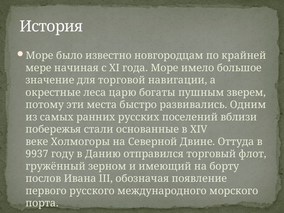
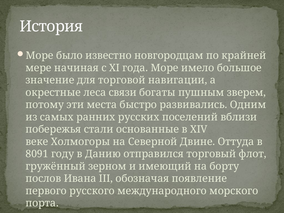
царю: царю -> связи
9937: 9937 -> 8091
